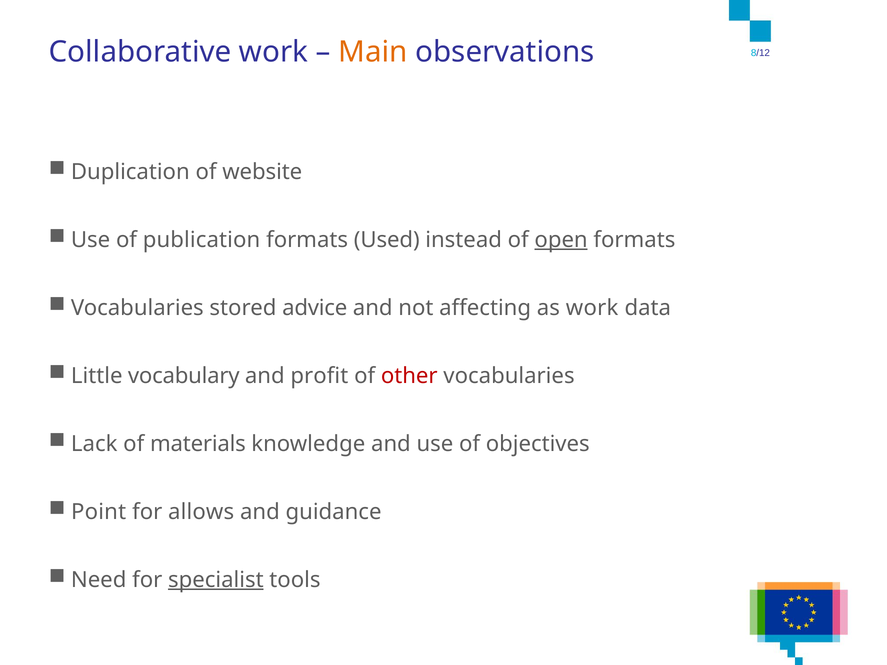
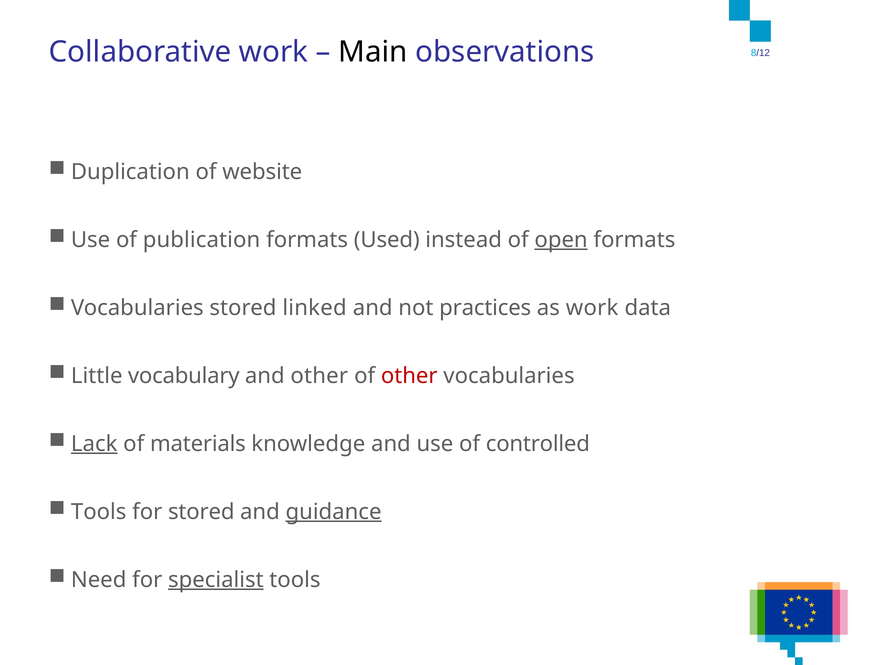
Main colour: orange -> black
advice: advice -> linked
affecting: affecting -> practices
and profit: profit -> other
Lack underline: none -> present
objectives: objectives -> controlled
Point at (99, 512): Point -> Tools
for allows: allows -> stored
guidance underline: none -> present
